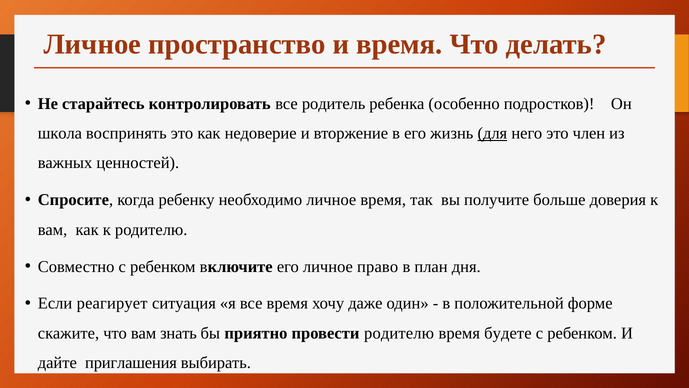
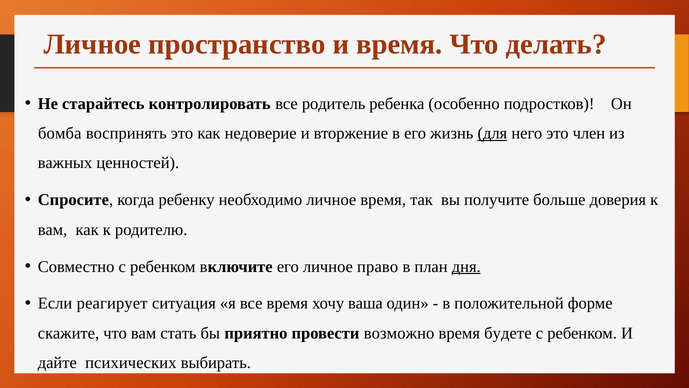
школа: школа -> бомба
дня underline: none -> present
даже: даже -> ваша
знать: знать -> стать
провести родителю: родителю -> возможно
приглашения: приглашения -> психических
